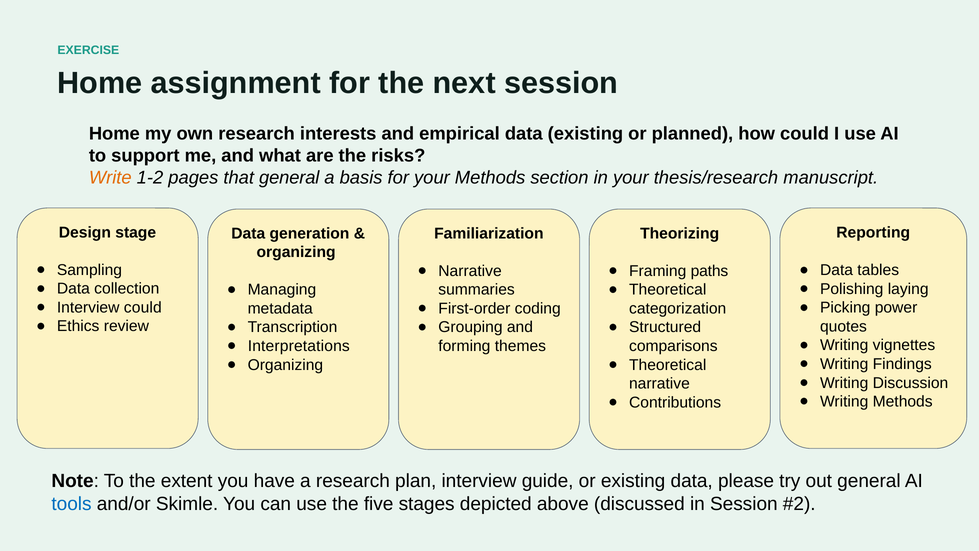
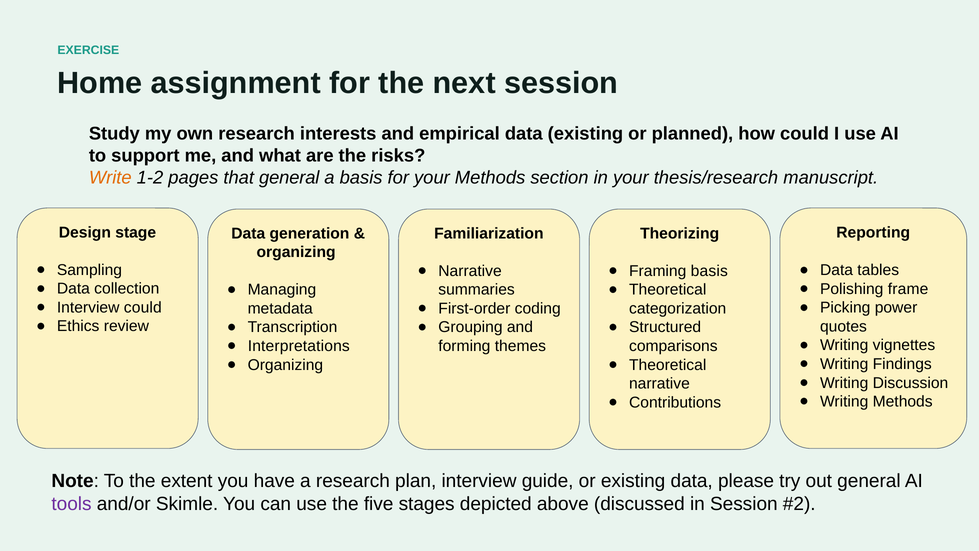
Home at (114, 133): Home -> Study
Framing paths: paths -> basis
laying: laying -> frame
tools colour: blue -> purple
